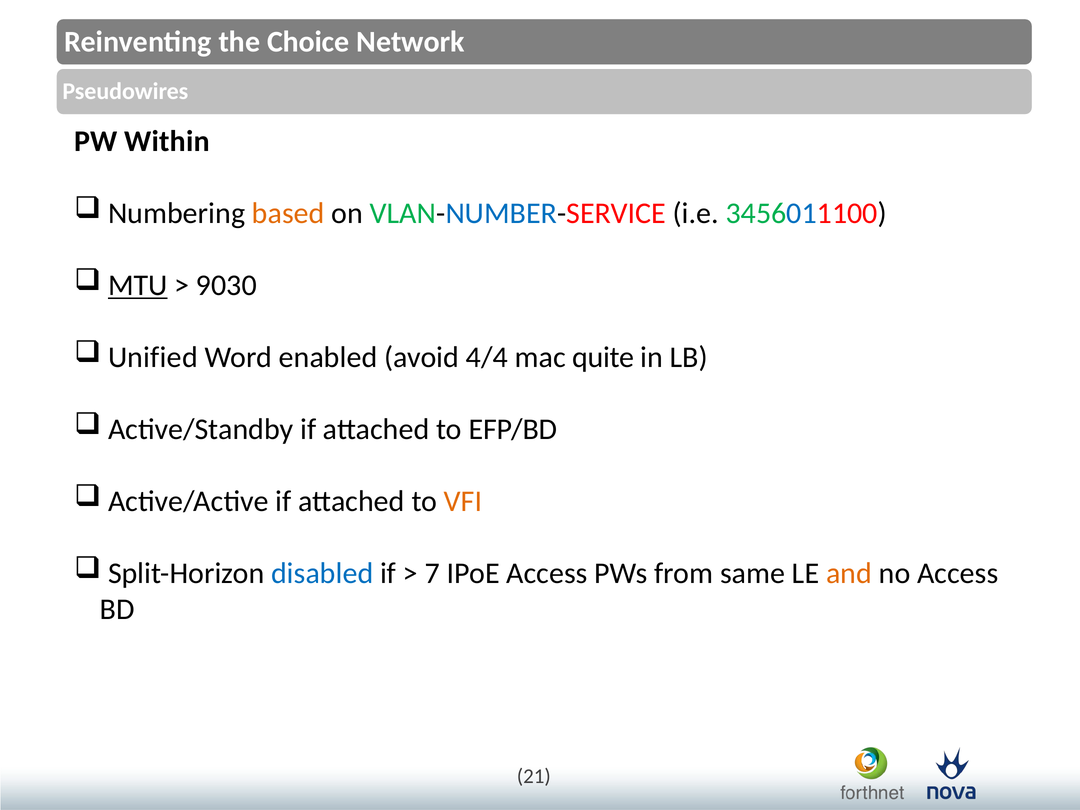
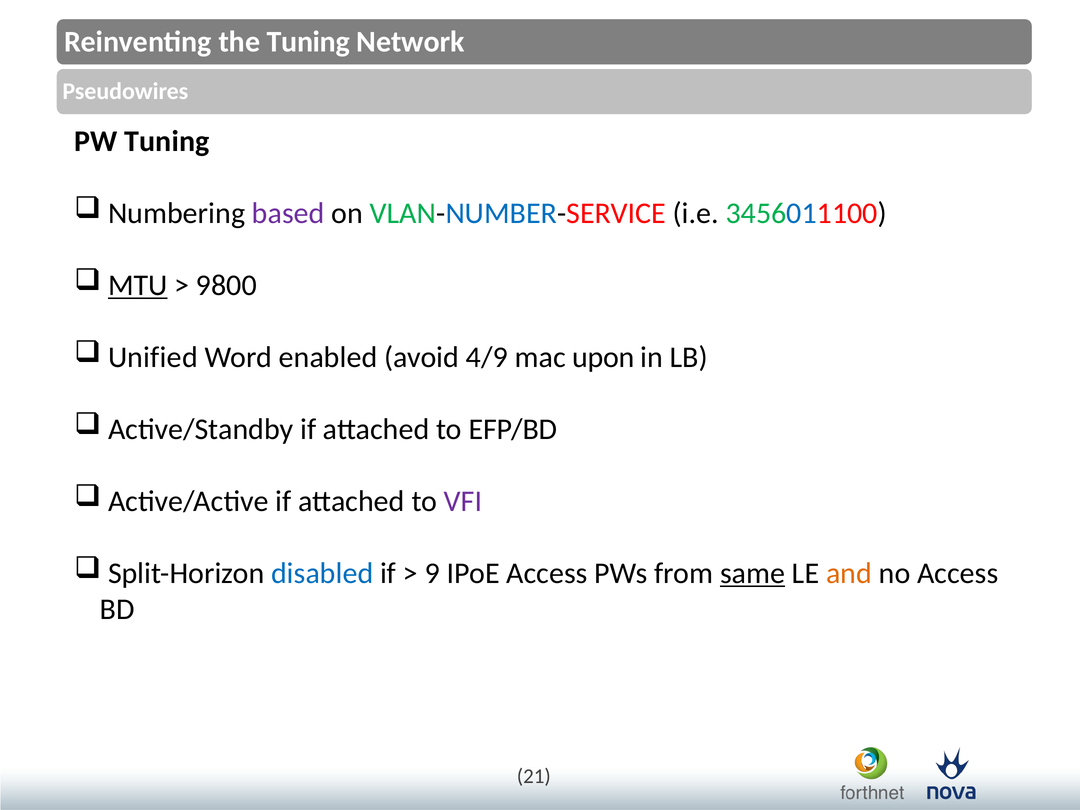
Choice at (308, 42): Choice -> Tuning
PW Within: Within -> Tuning
based colour: orange -> purple
9030: 9030 -> 9800
4/4: 4/4 -> 4/9
quite: quite -> upon
VFI colour: orange -> purple
7: 7 -> 9
same underline: none -> present
